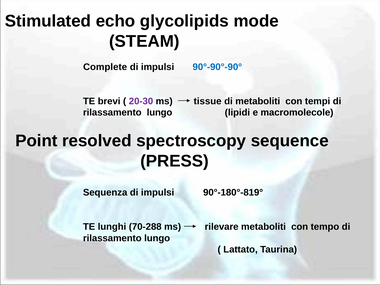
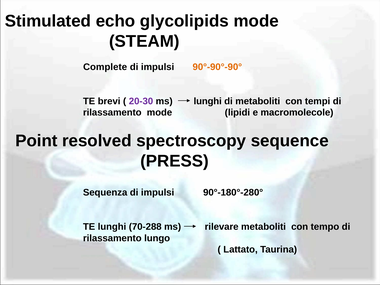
90°-90°-90° colour: blue -> orange
ms tissue: tissue -> lunghi
lungo at (160, 113): lungo -> mode
90°-180°-819°: 90°-180°-819° -> 90°-180°-280°
